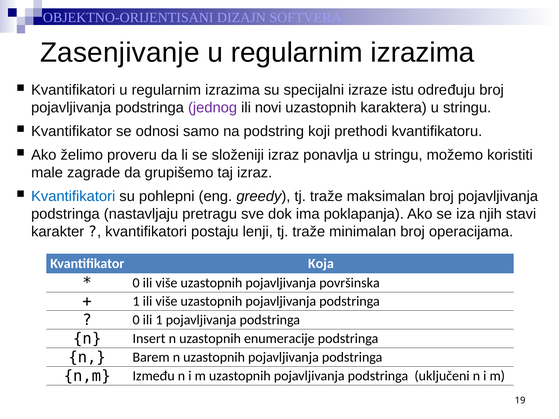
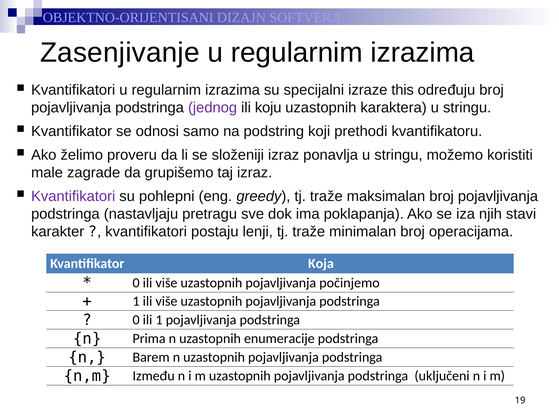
istu: istu -> this
novi: novi -> koju
Kvantifikatori at (73, 196) colour: blue -> purple
površinska: površinska -> počinjemo
Insert: Insert -> Prima
